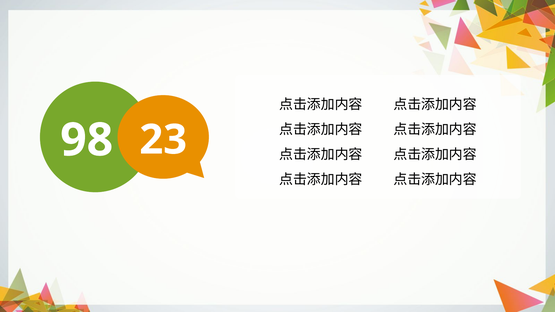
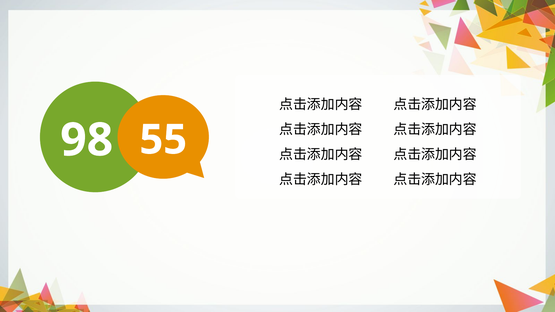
23: 23 -> 55
